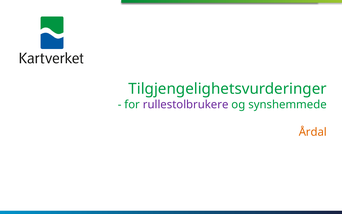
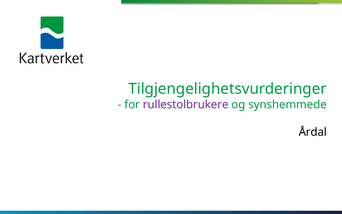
Årdal colour: orange -> black
